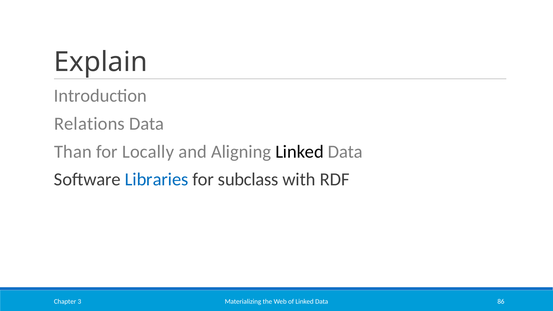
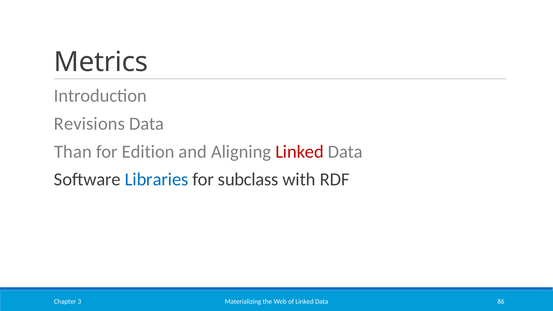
Explain: Explain -> Metrics
Relations: Relations -> Revisions
Locally: Locally -> Edition
Linked at (300, 152) colour: black -> red
